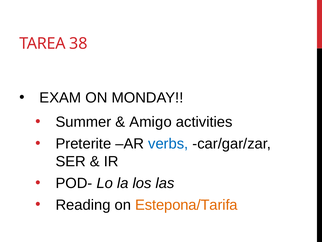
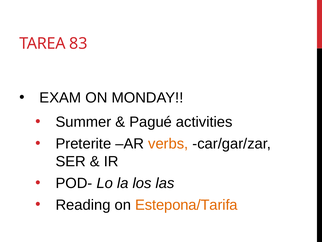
38: 38 -> 83
Amigo: Amigo -> Pagué
verbs colour: blue -> orange
